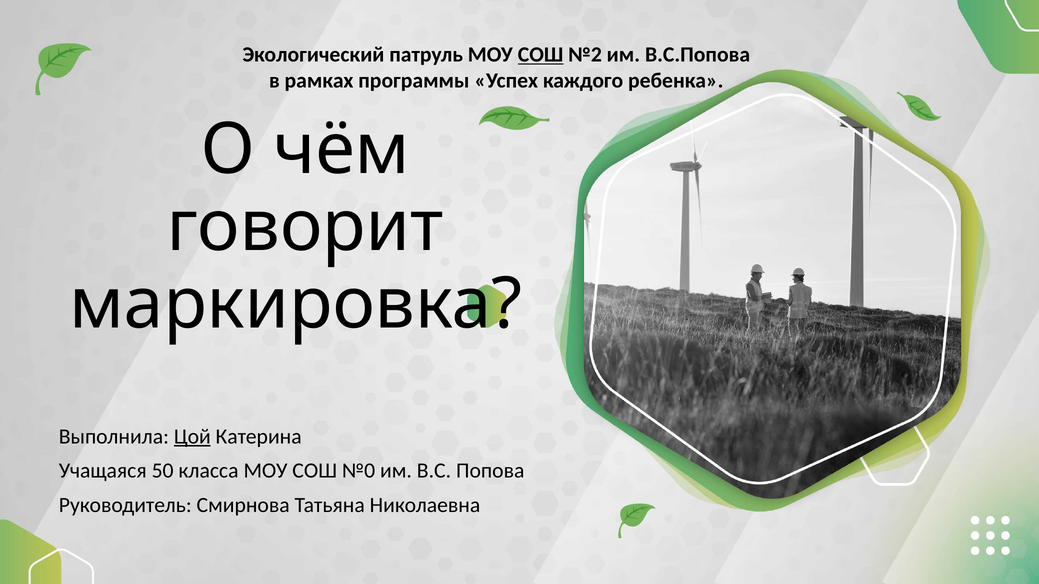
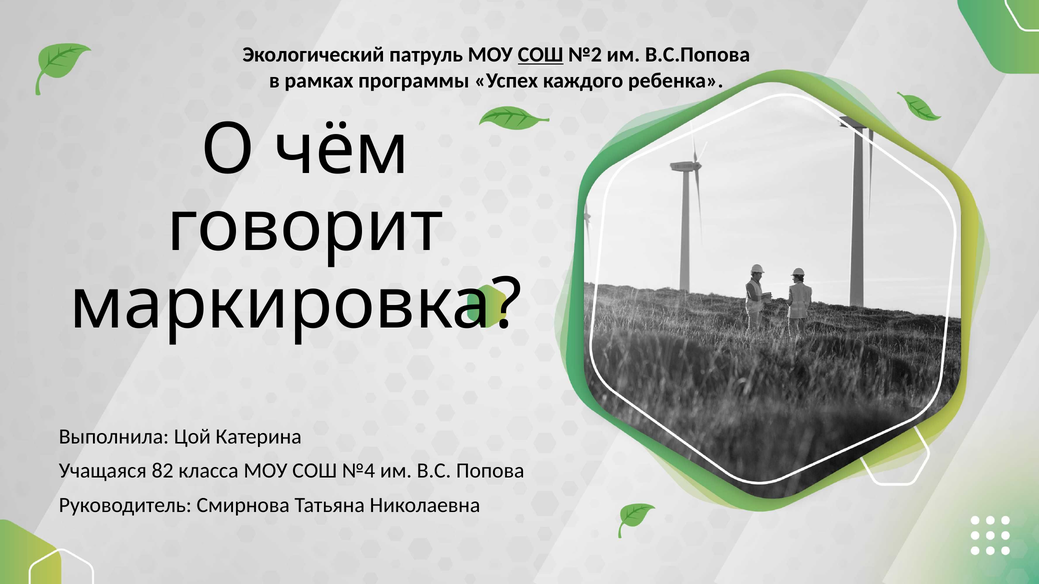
Цой underline: present -> none
50: 50 -> 82
№0: №0 -> №4
